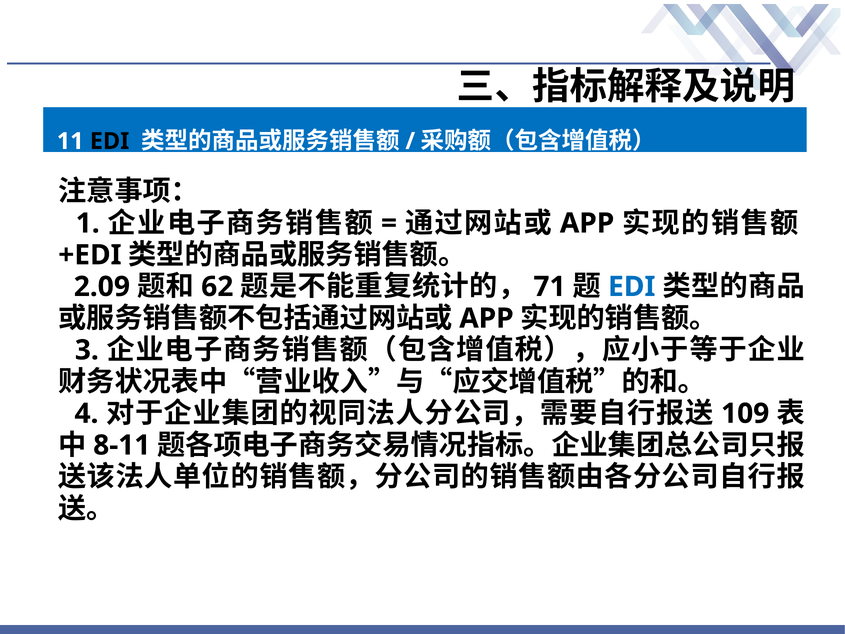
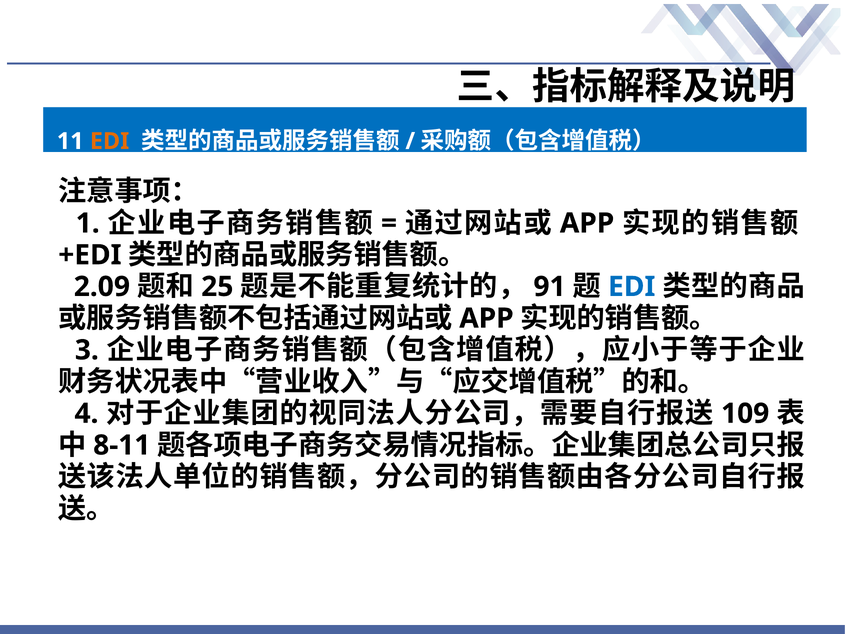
EDI at (110, 141) colour: black -> orange
62: 62 -> 25
71: 71 -> 91
